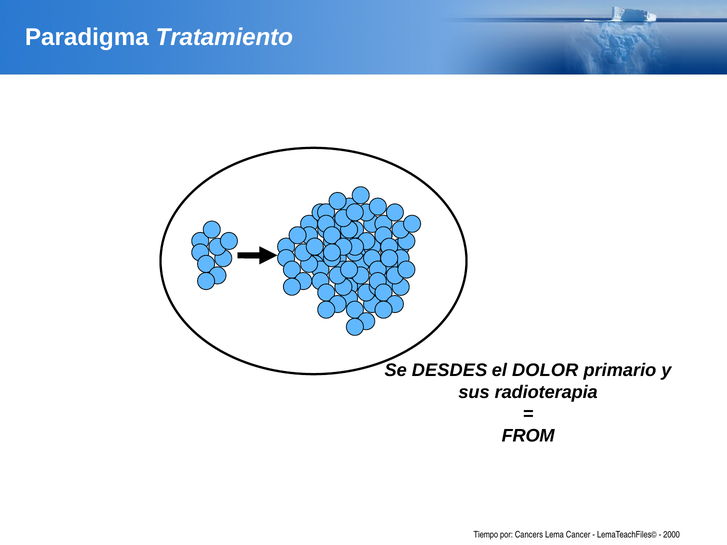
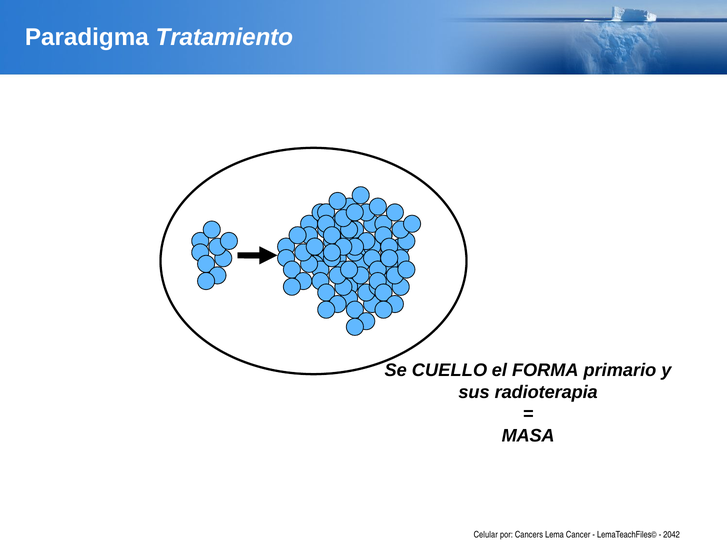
DESDES: DESDES -> CUELLO
DOLOR: DOLOR -> FORMA
FROM: FROM -> MASA
Tiempo: Tiempo -> Celular
2000: 2000 -> 2042
